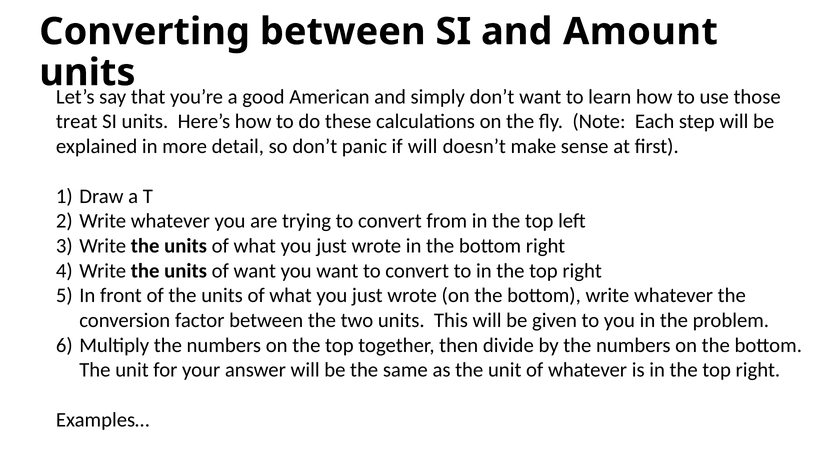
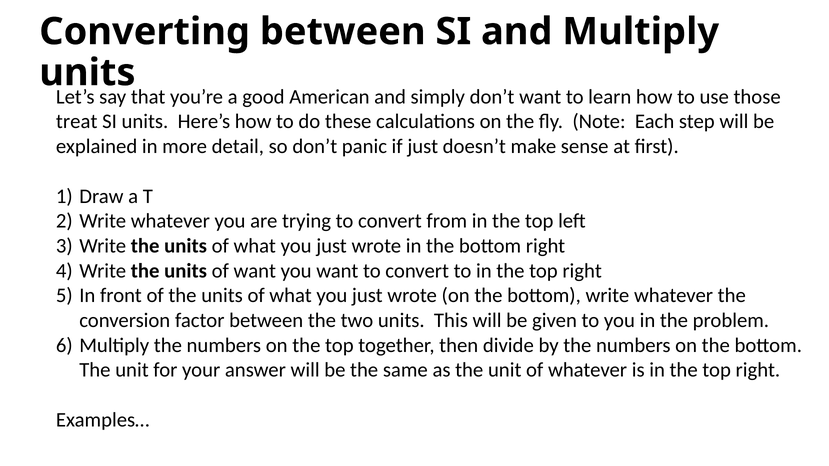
and Amount: Amount -> Multiply
if will: will -> just
